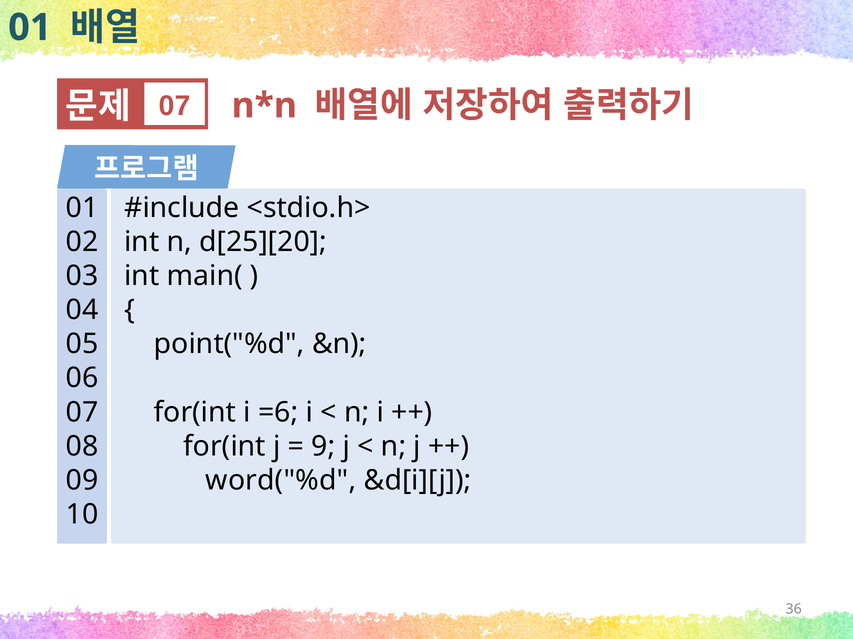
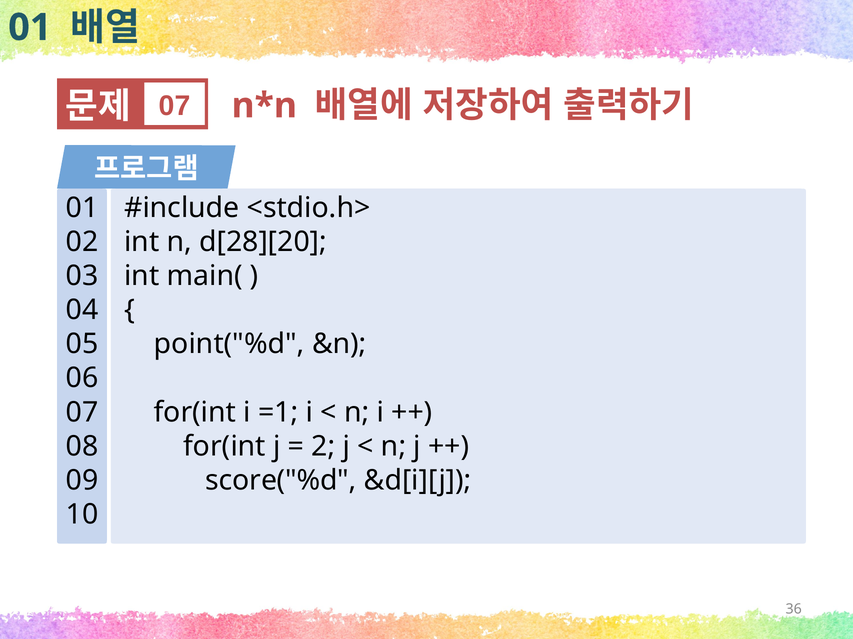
d[25][20: d[25][20 -> d[28][20
=6: =6 -> =1
9: 9 -> 2
word("%d: word("%d -> score("%d
